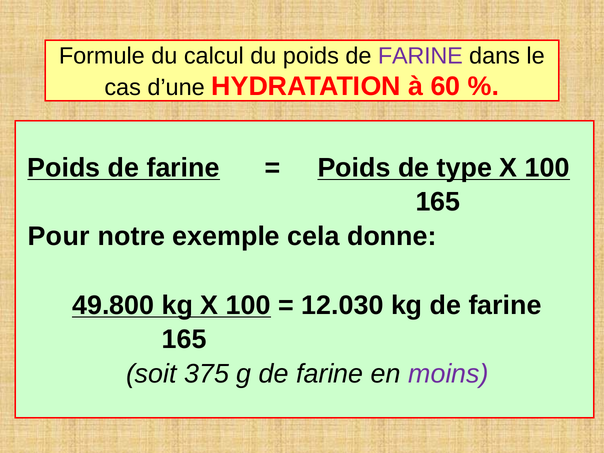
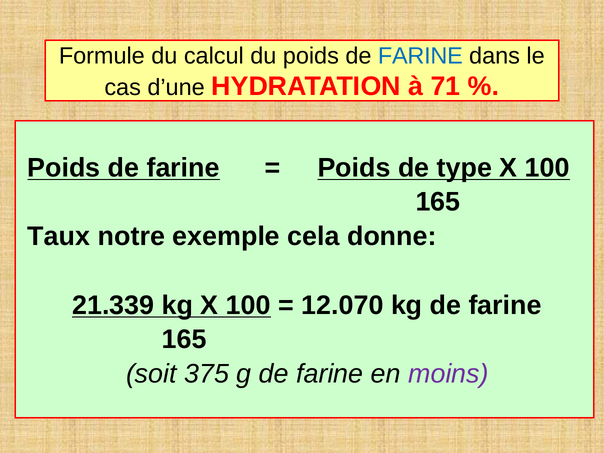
FARINE at (420, 56) colour: purple -> blue
60: 60 -> 71
Pour: Pour -> Taux
49.800: 49.800 -> 21.339
12.030: 12.030 -> 12.070
